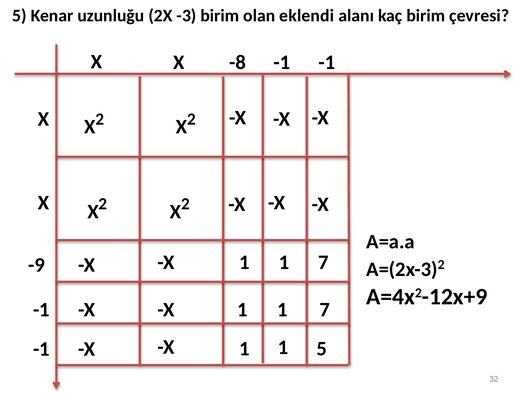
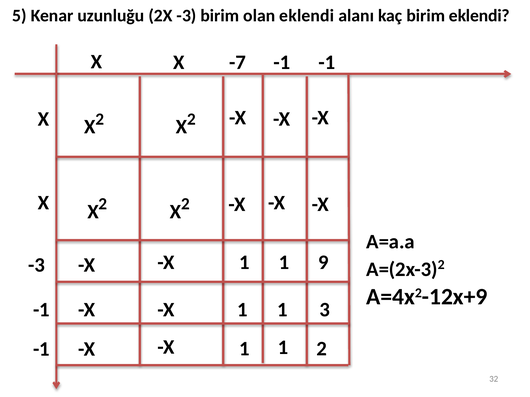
birim çevresi: çevresi -> eklendi
-8: -8 -> -7
7 at (323, 263): 7 -> 9
-9 at (36, 265): -9 -> -3
7 at (325, 310): 7 -> 3
1 5: 5 -> 2
